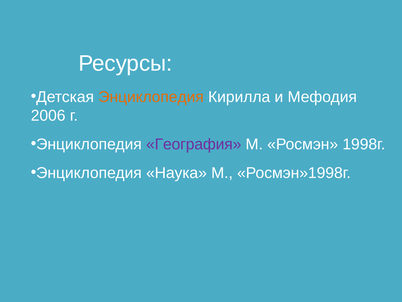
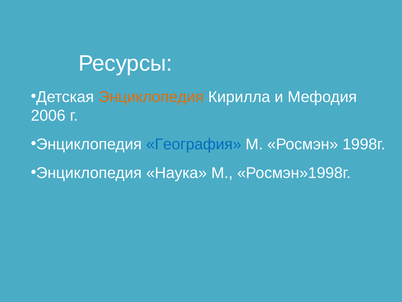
География colour: purple -> blue
